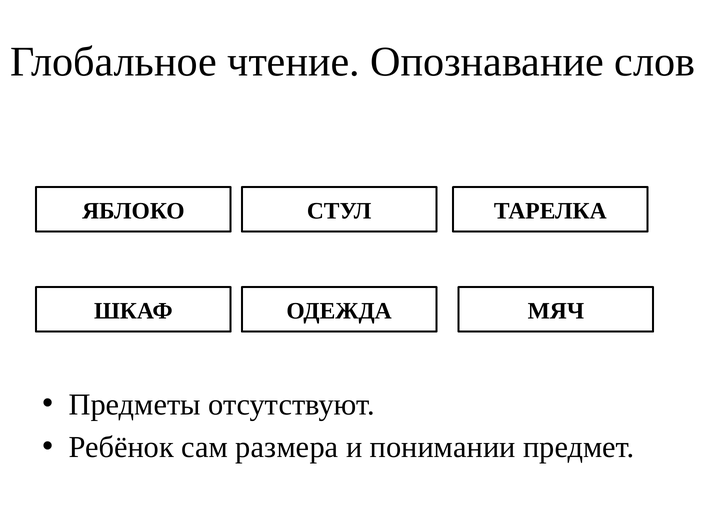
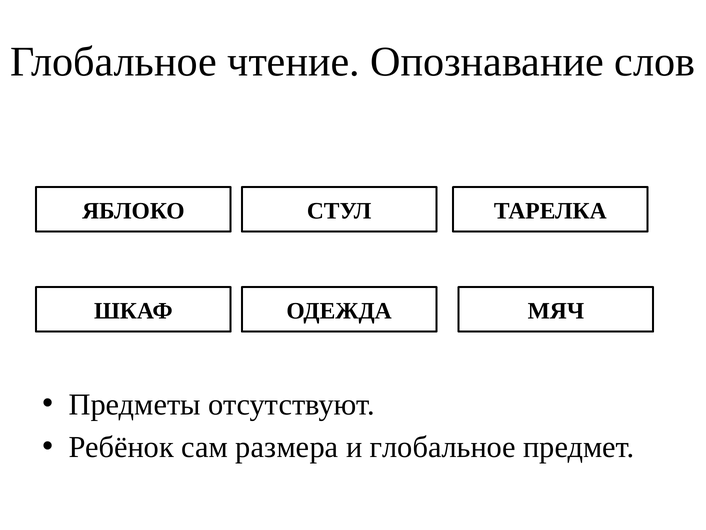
и понимании: понимании -> глобальное
